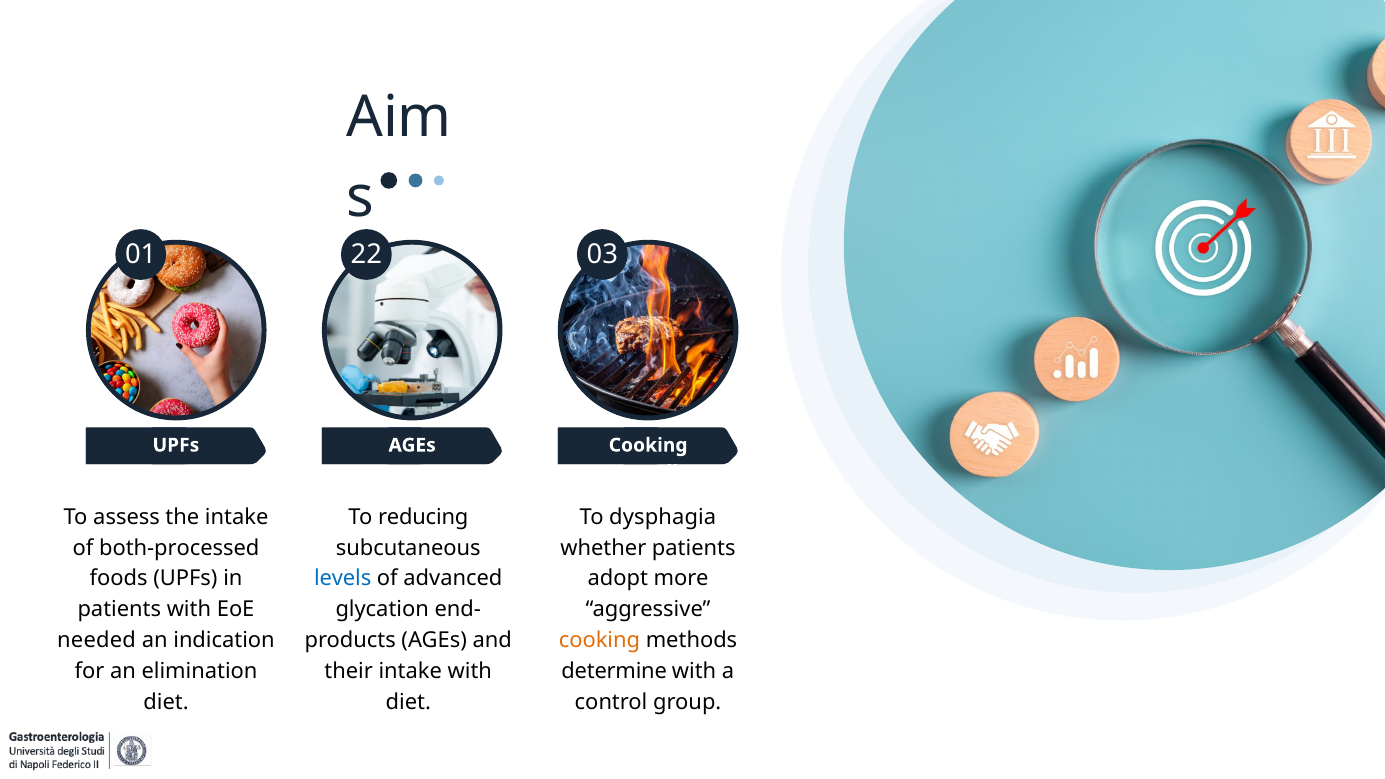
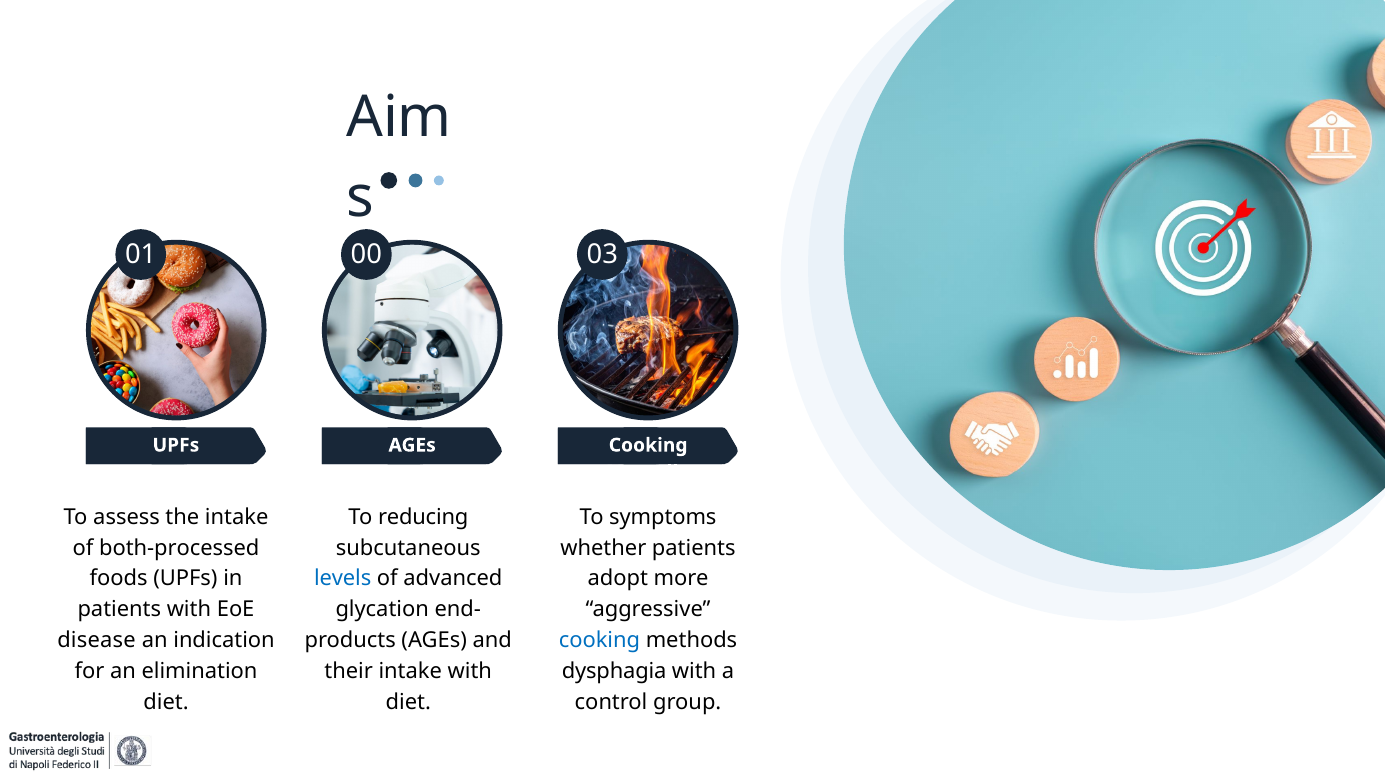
22: 22 -> 00
dysphagia: dysphagia -> symptoms
needed: needed -> disease
cooking at (599, 640) colour: orange -> blue
determine: determine -> dysphagia
